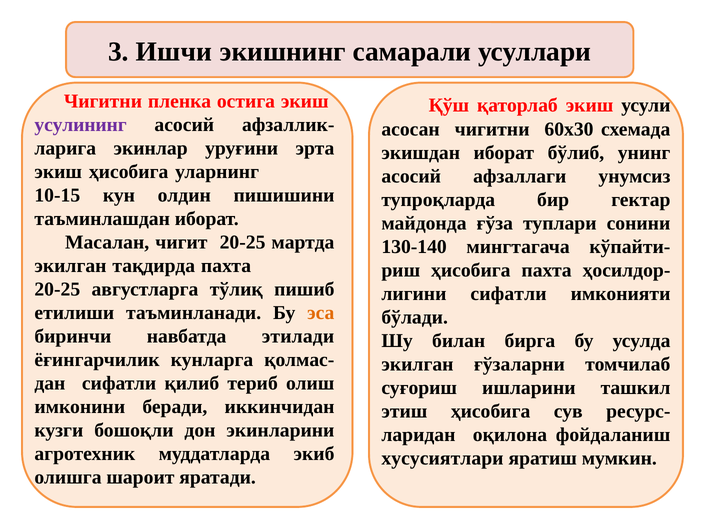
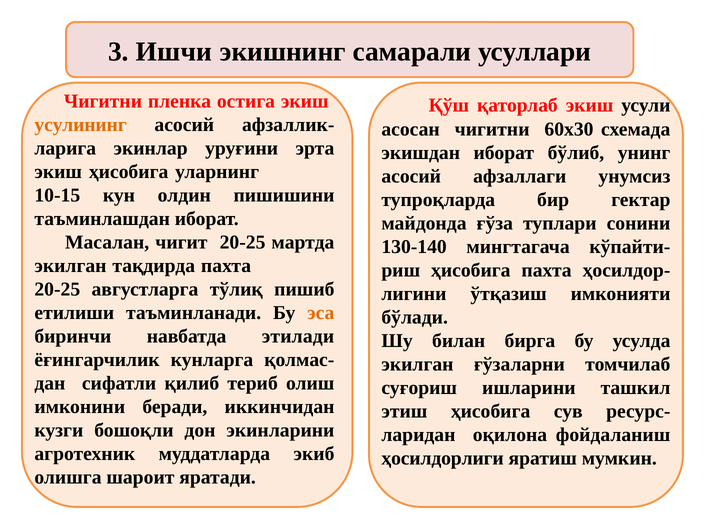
усулининг colour: purple -> orange
сифатли at (509, 294): сифатли -> ўтқазиш
хусусиятлари: хусусиятлари -> ҳосилдорлиги
